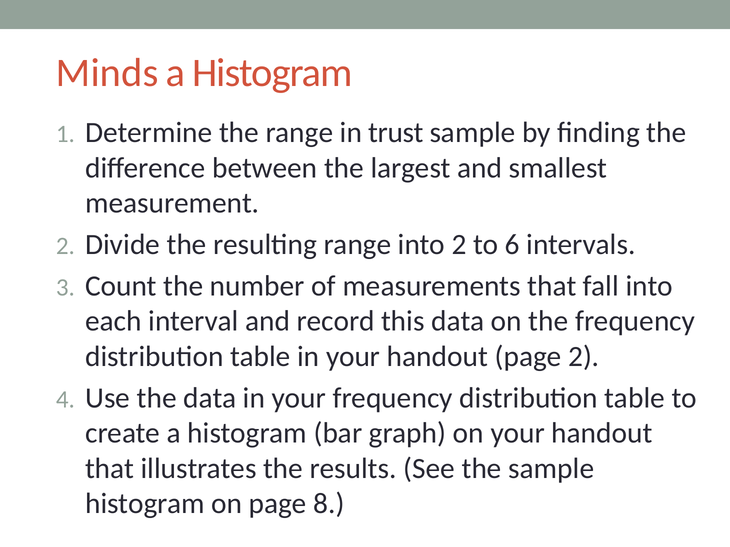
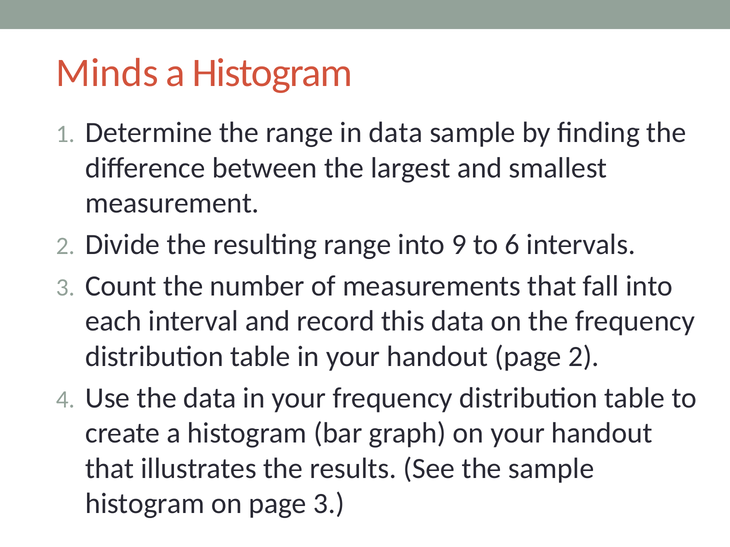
in trust: trust -> data
into 2: 2 -> 9
page 8: 8 -> 3
